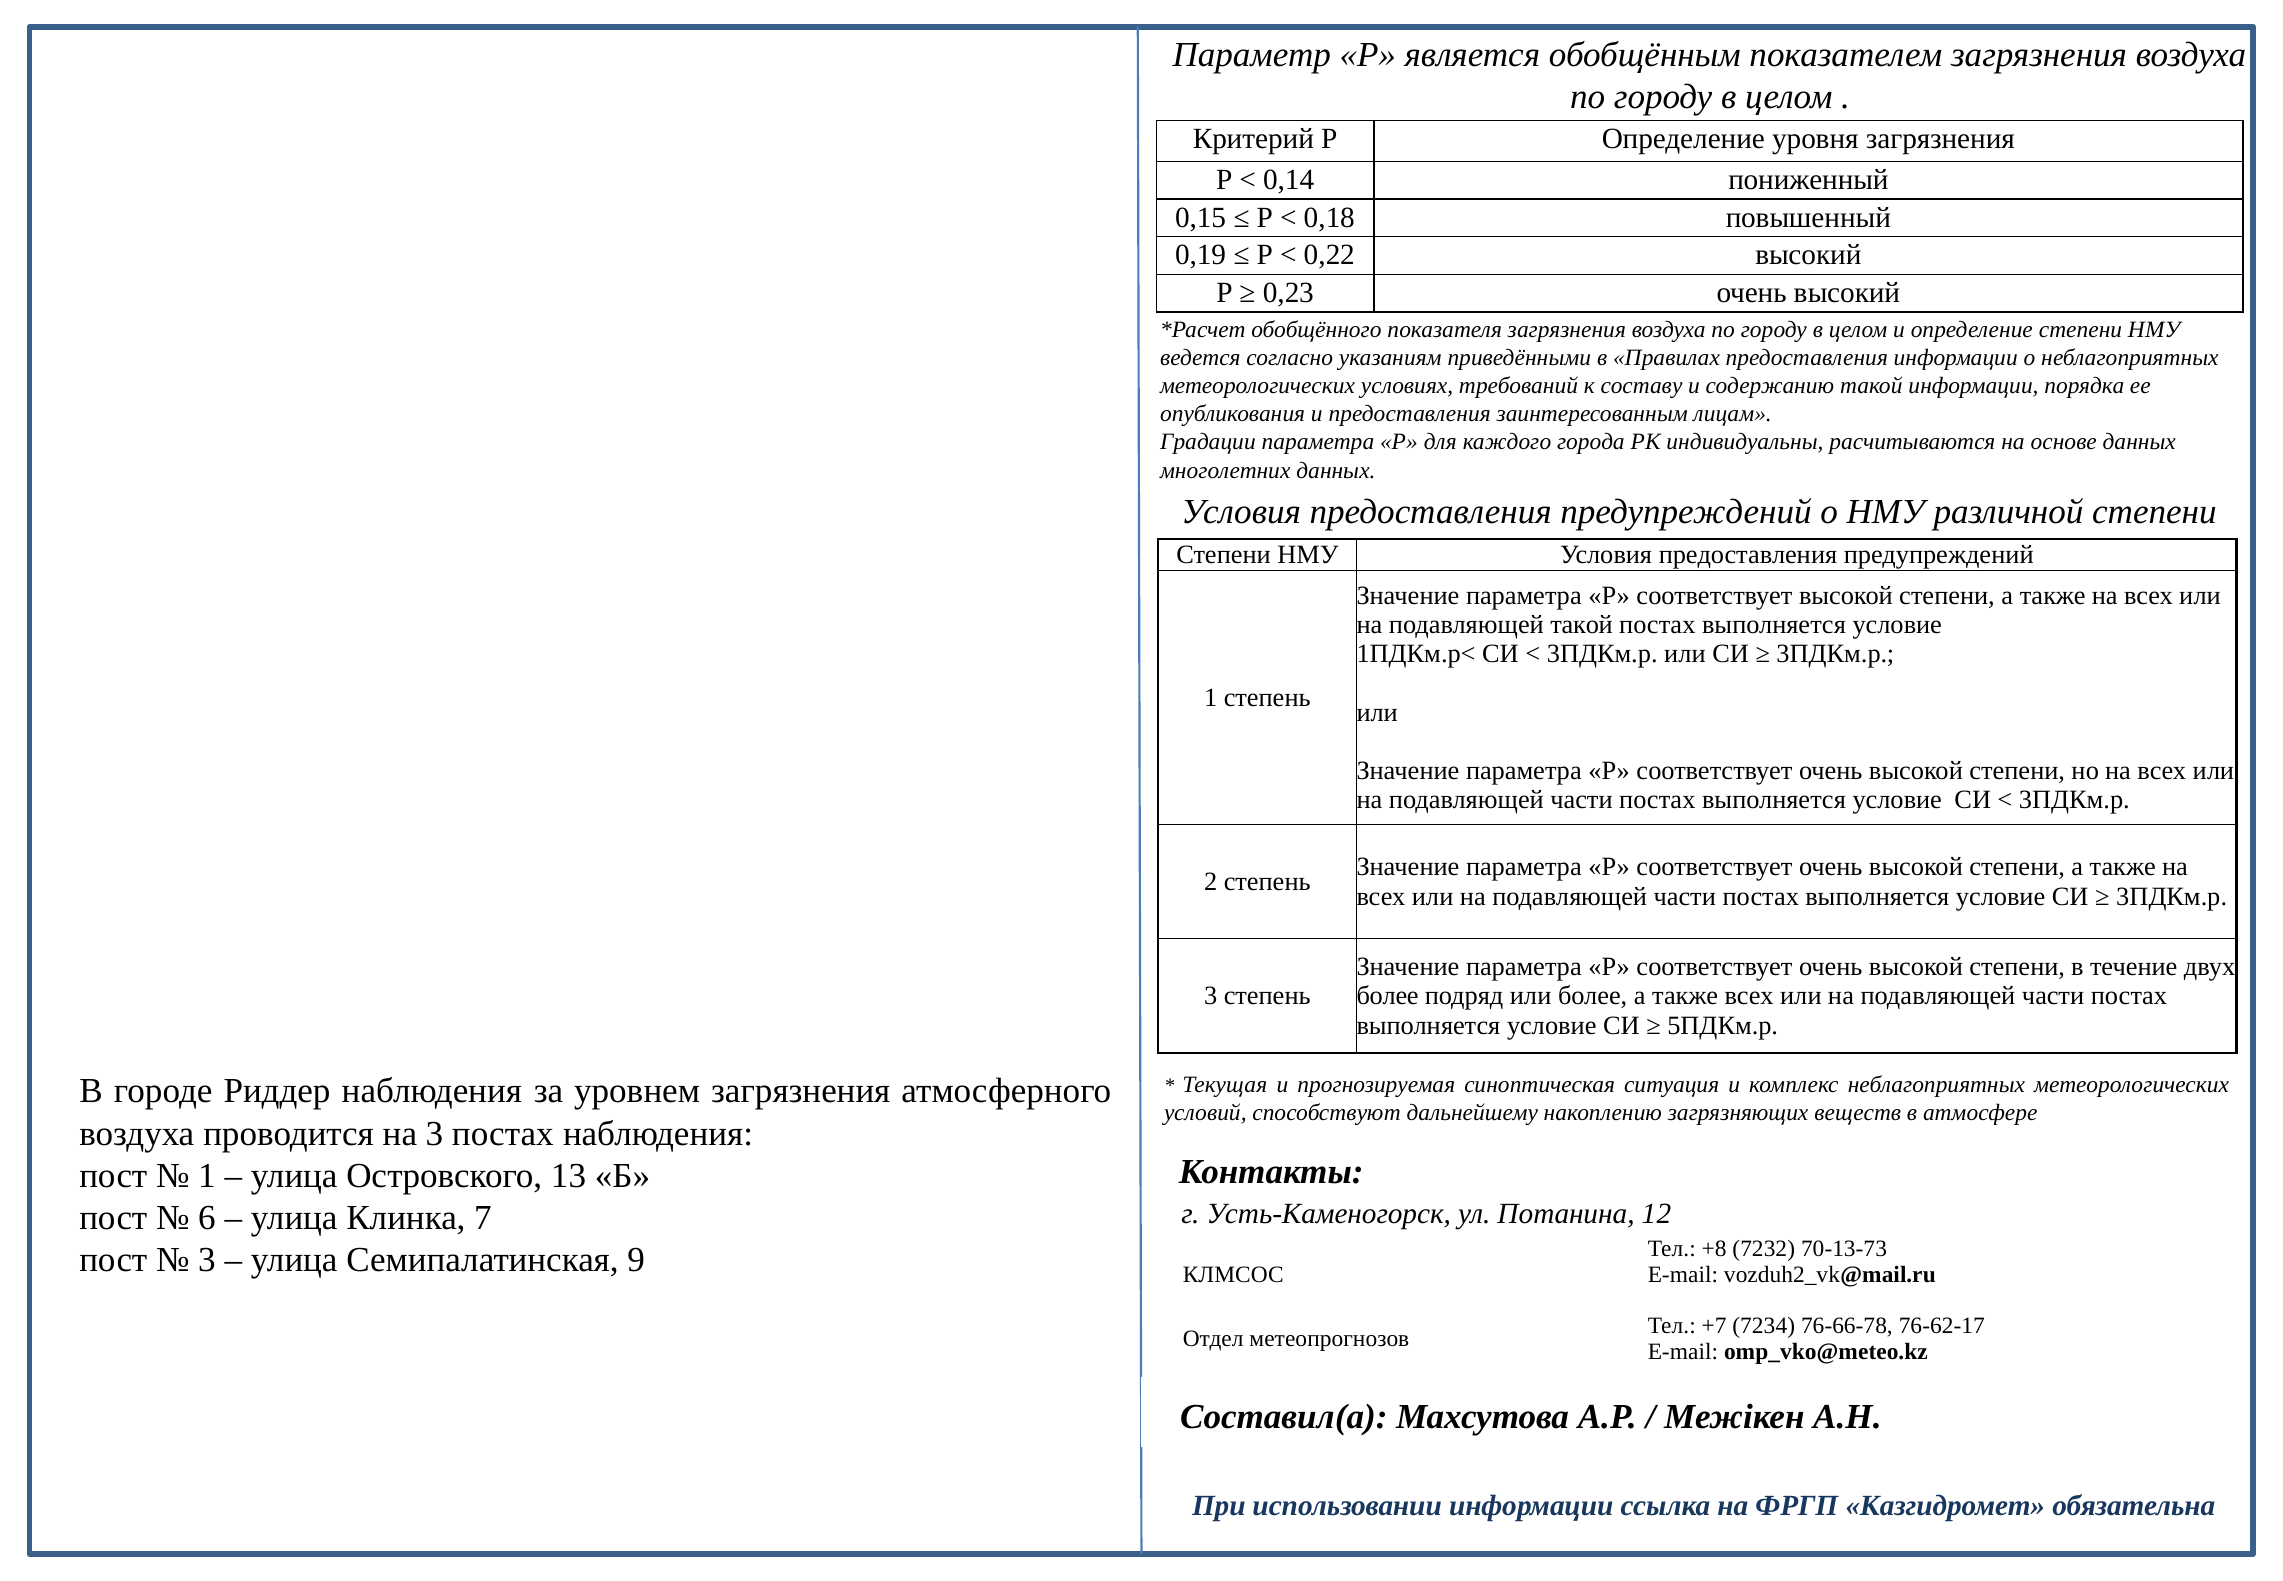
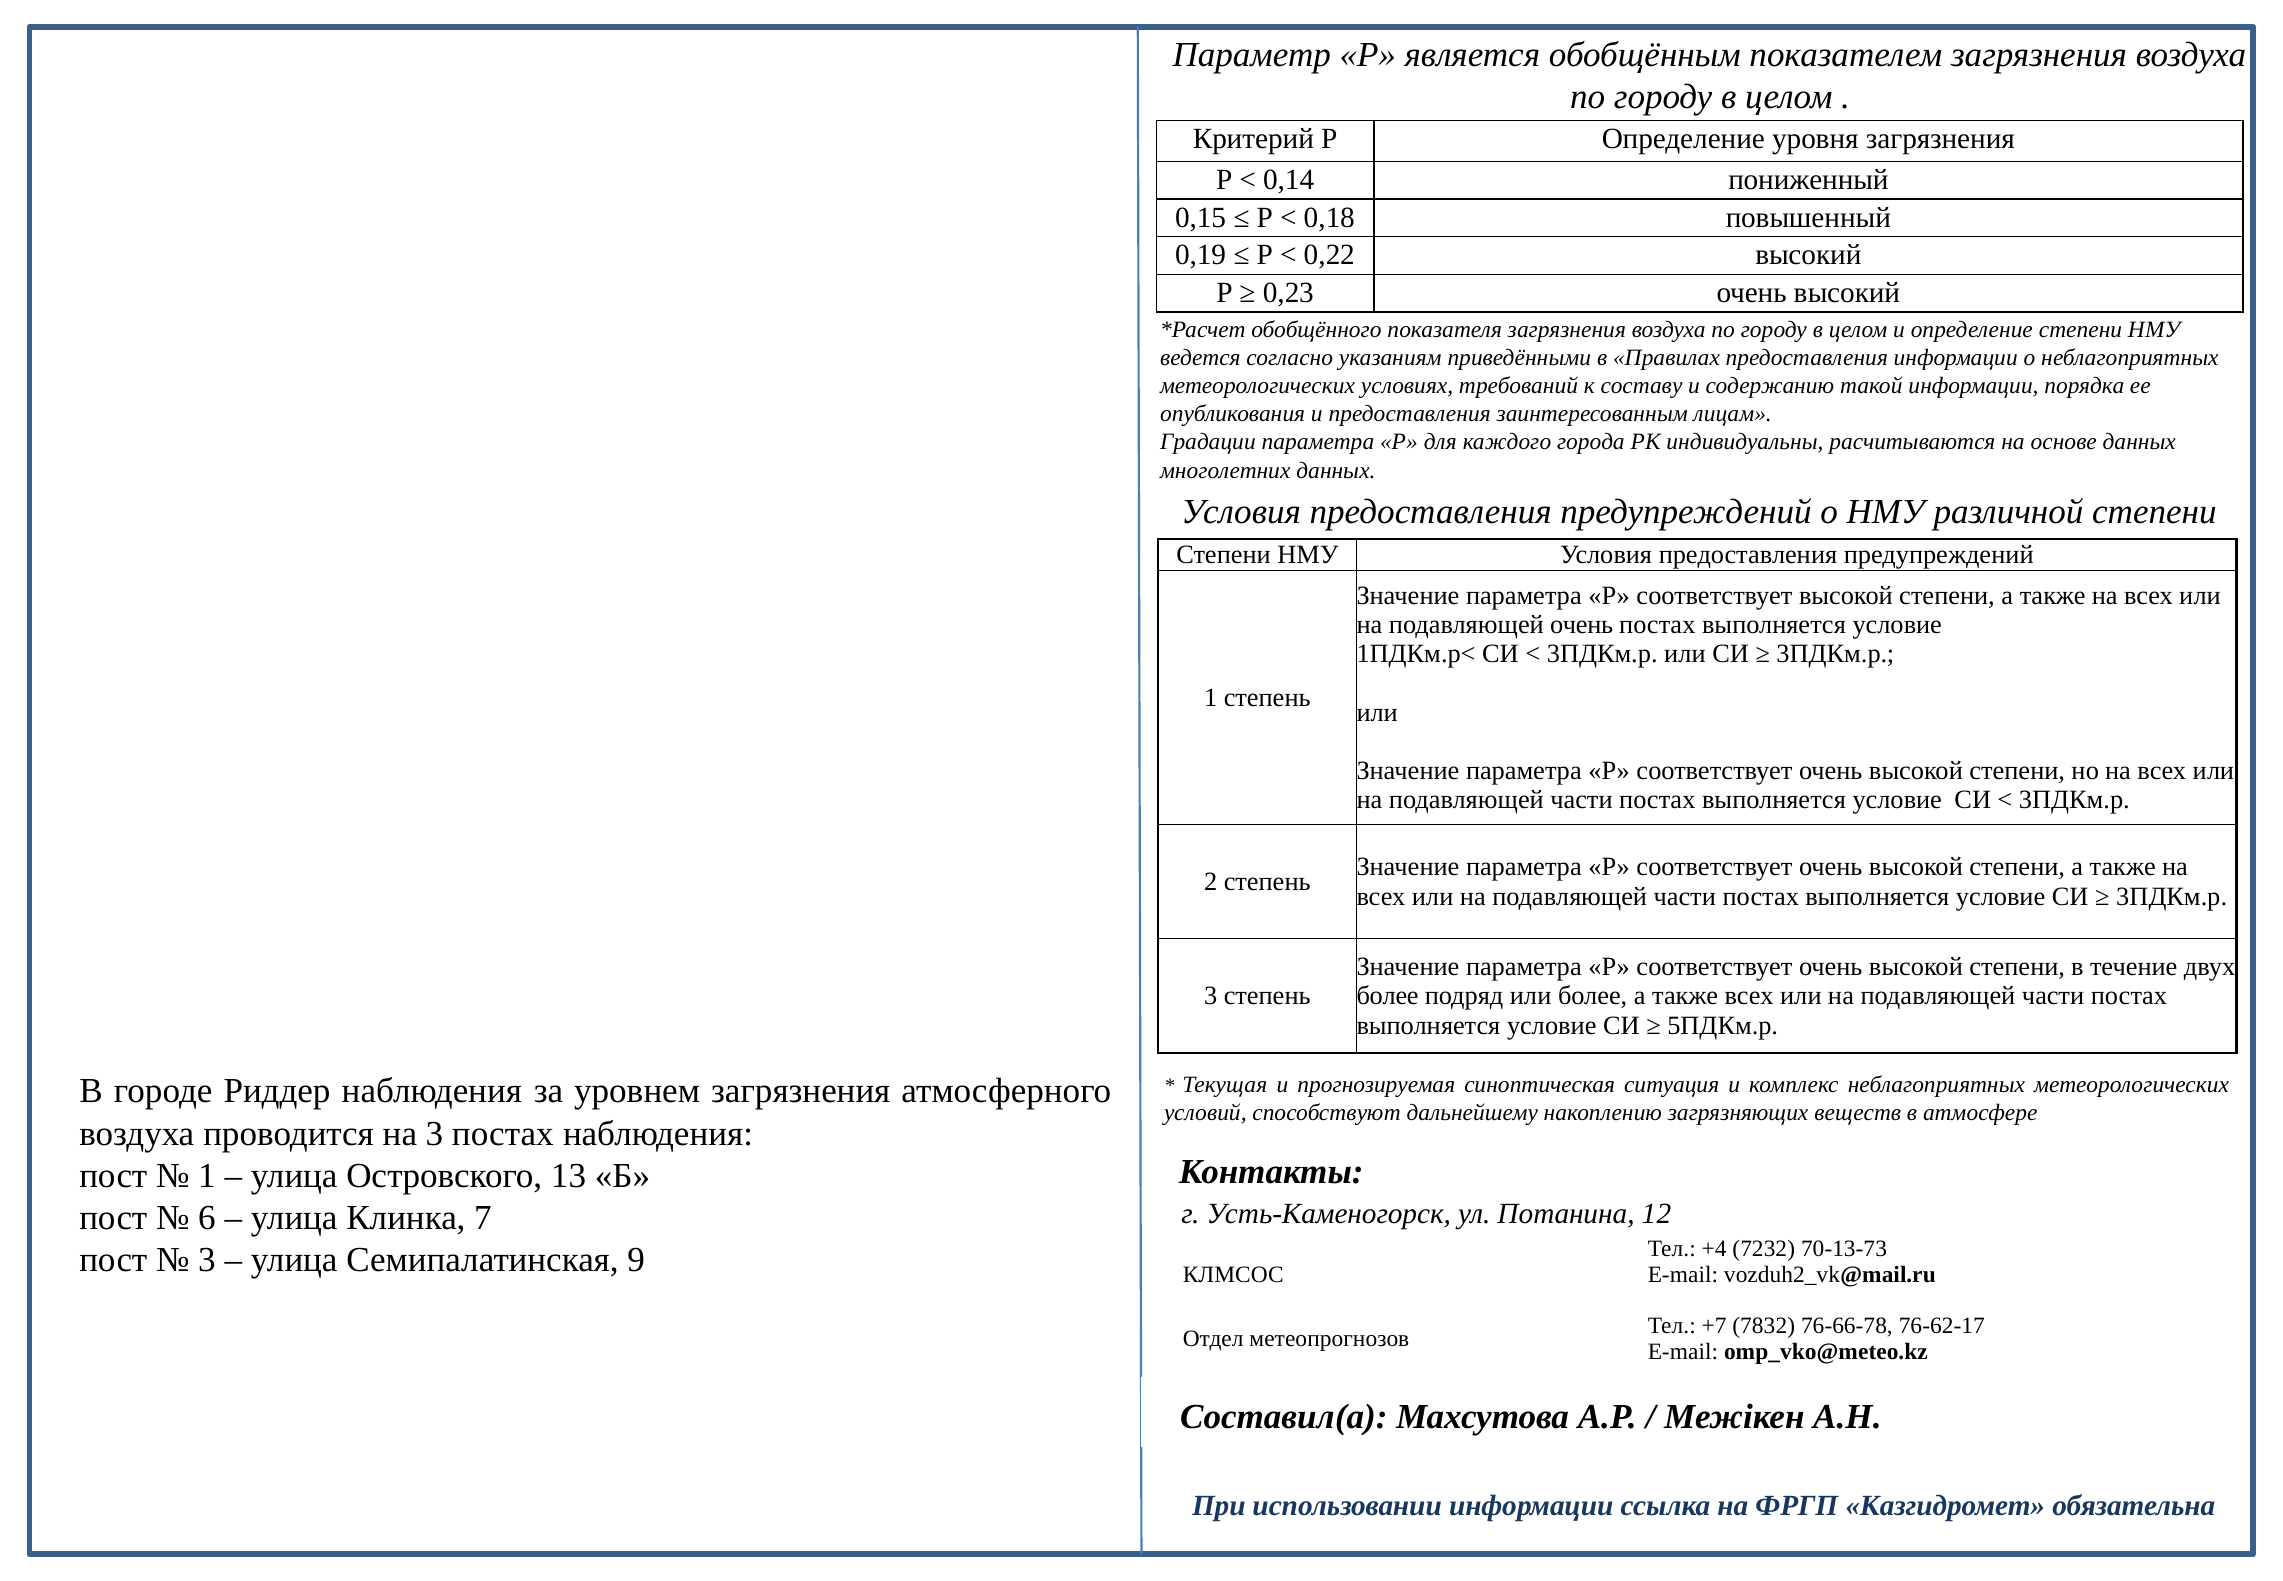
подавляющей такой: такой -> очень
+8: +8 -> +4
7234: 7234 -> 7832
